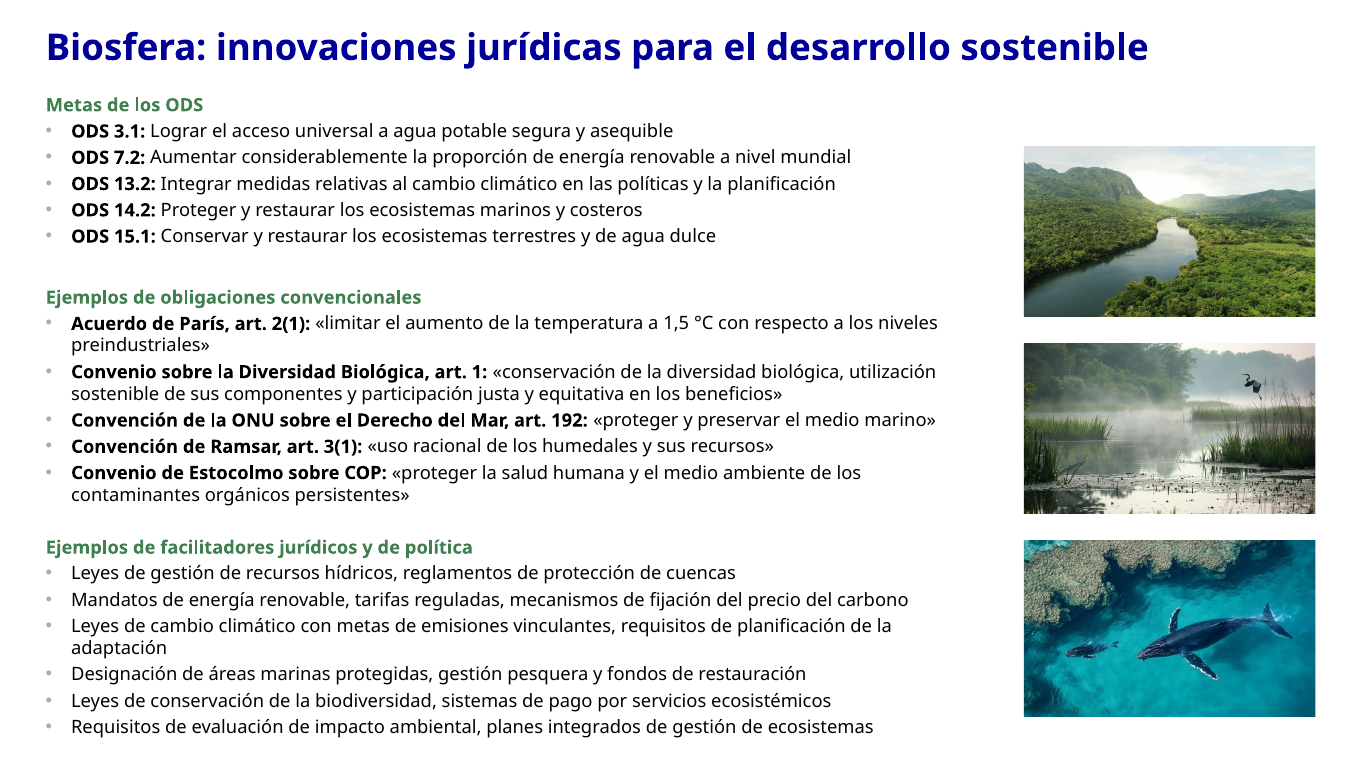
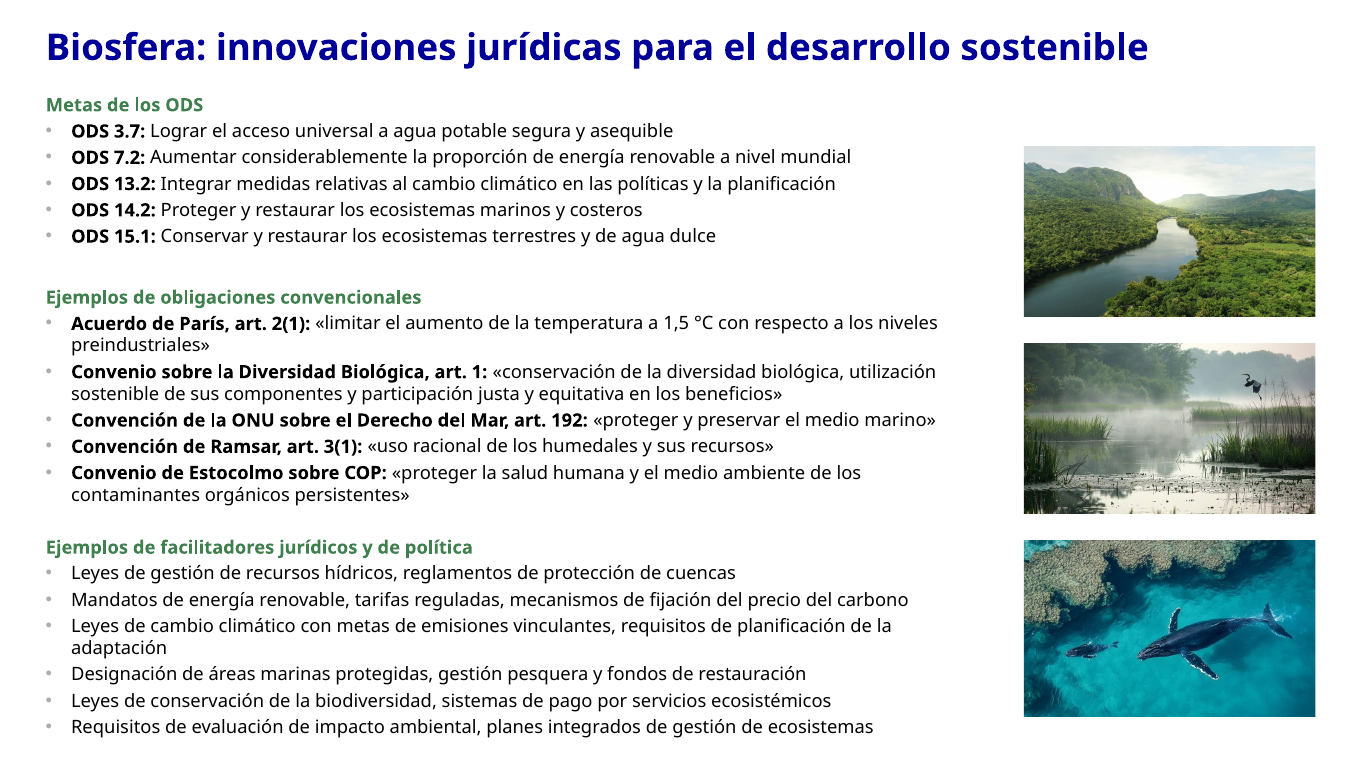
3.1: 3.1 -> 3.7
